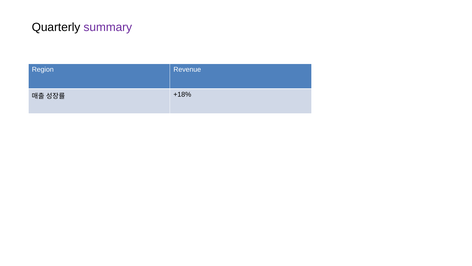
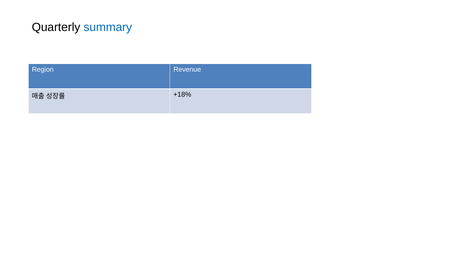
summary colour: purple -> blue
